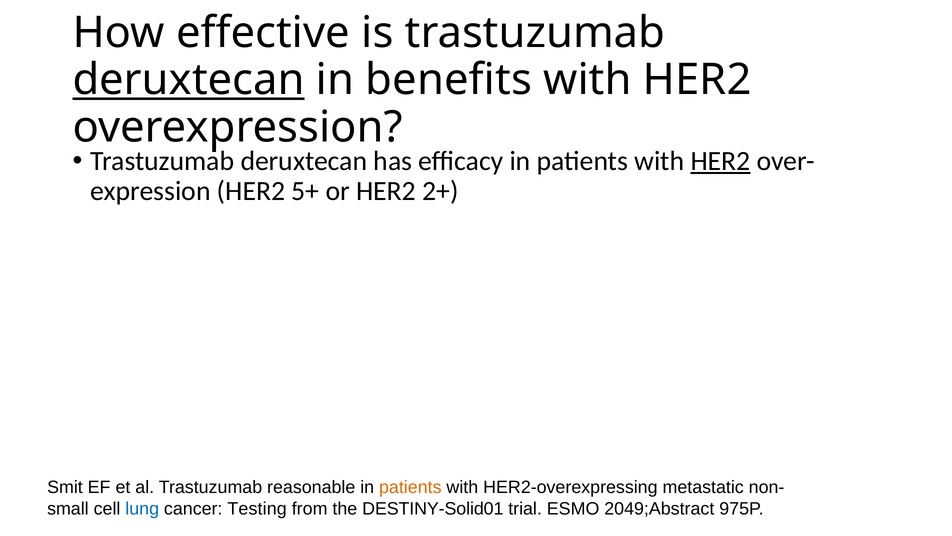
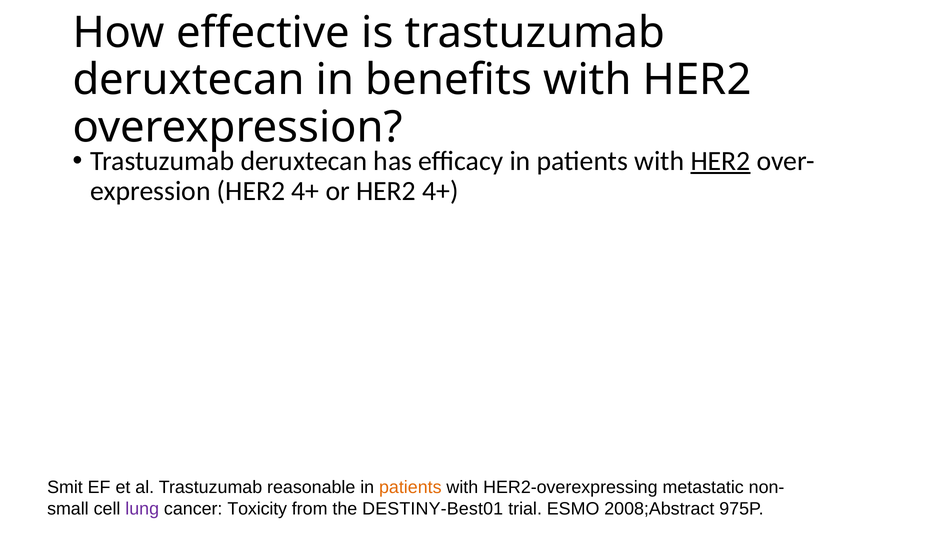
deruxtecan at (189, 80) underline: present -> none
5+ at (305, 191): 5+ -> 4+
or HER2 2+: 2+ -> 4+
lung colour: blue -> purple
Testing: Testing -> Toxicity
DESTINY-Solid01: DESTINY-Solid01 -> DESTINY-Best01
2049;Abstract: 2049;Abstract -> 2008;Abstract
